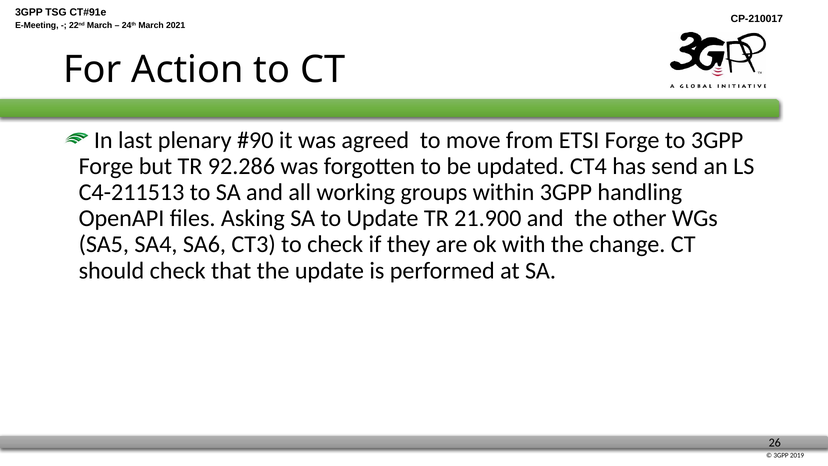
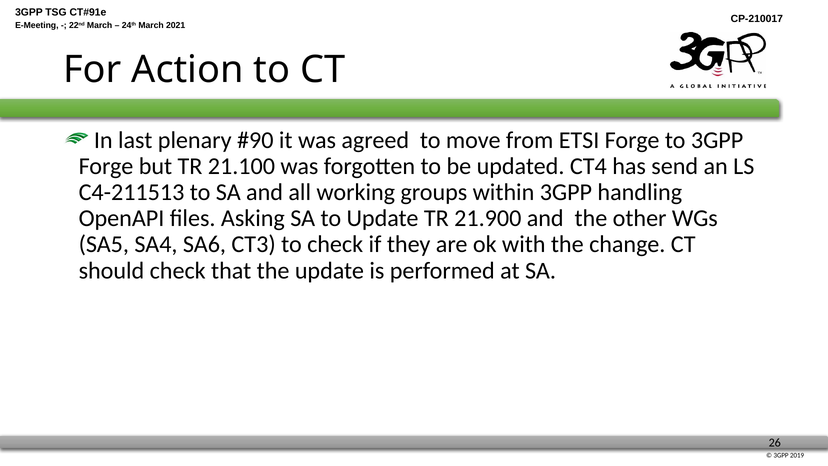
92.286: 92.286 -> 21.100
